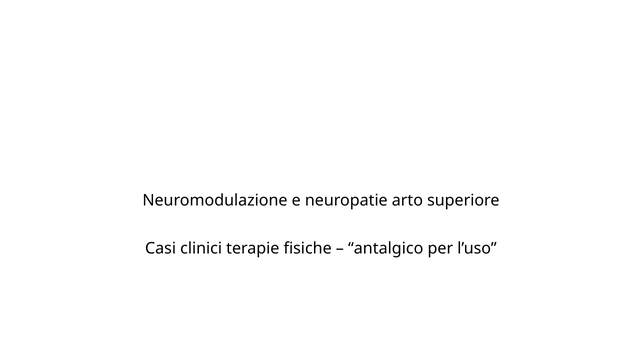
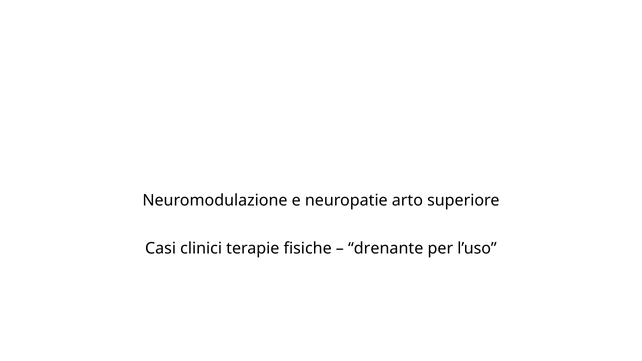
antalgico: antalgico -> drenante
